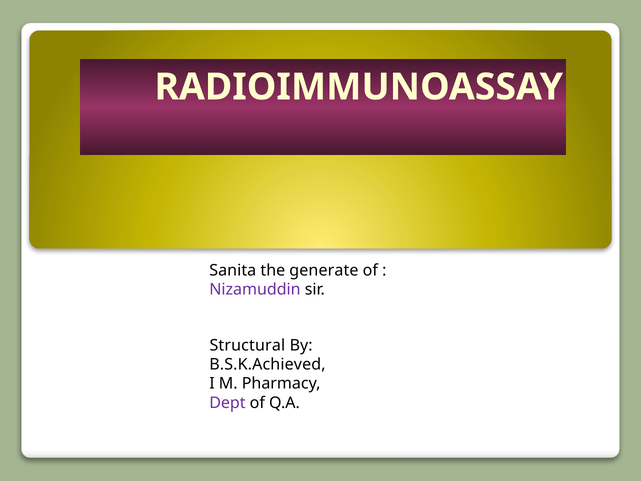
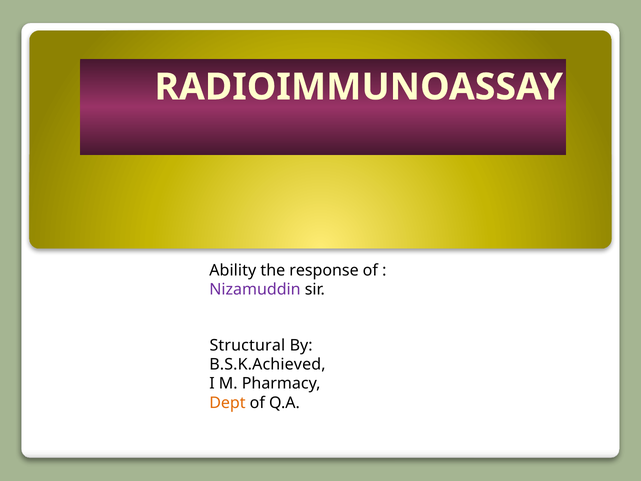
Sanita: Sanita -> Ability
generate: generate -> response
Dept colour: purple -> orange
